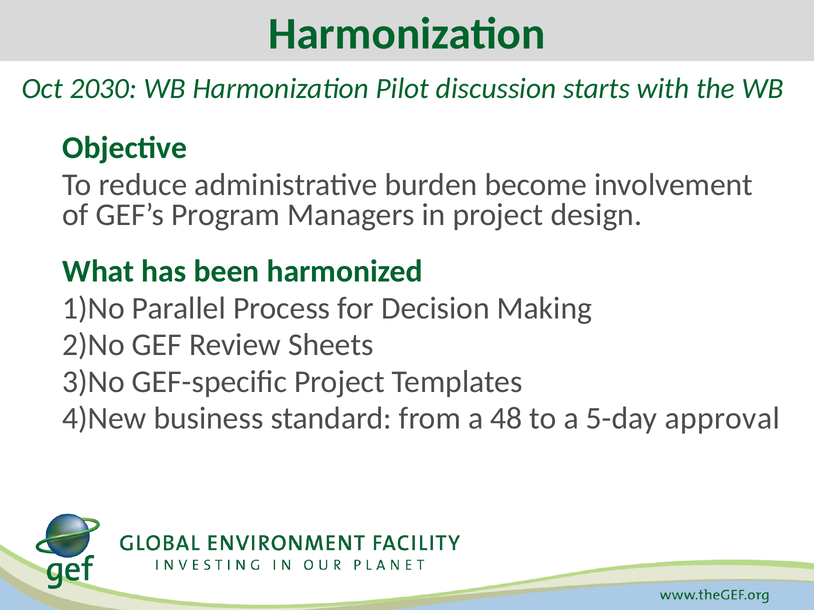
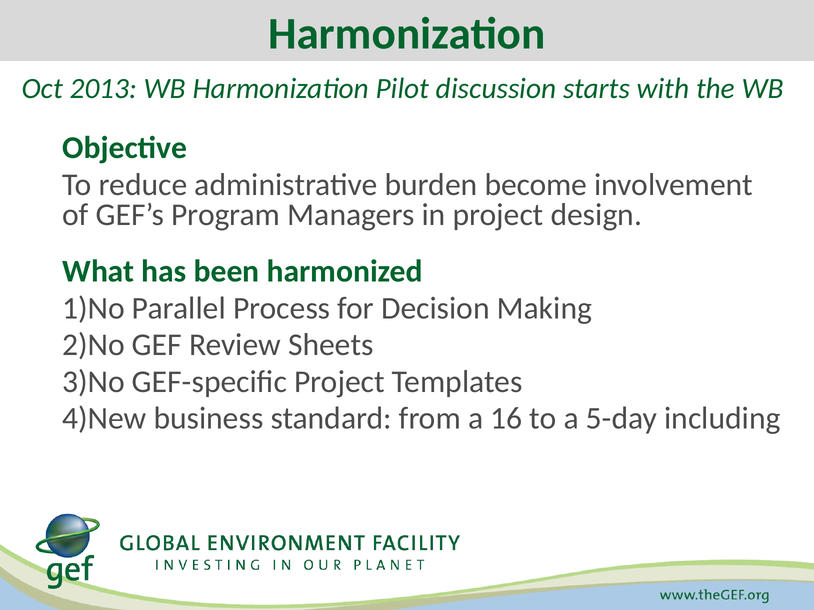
2030: 2030 -> 2013
48: 48 -> 16
approval: approval -> including
